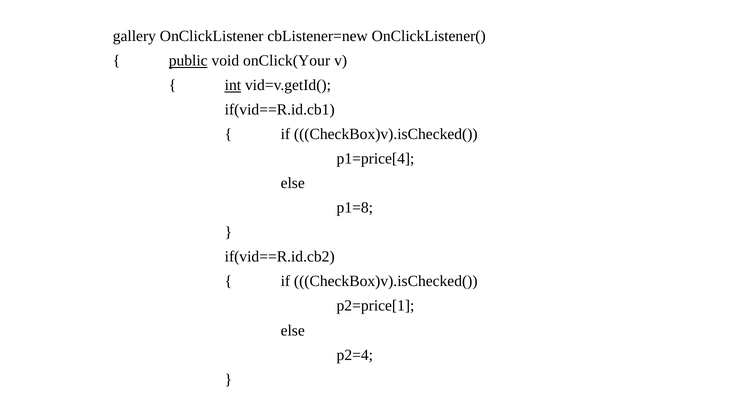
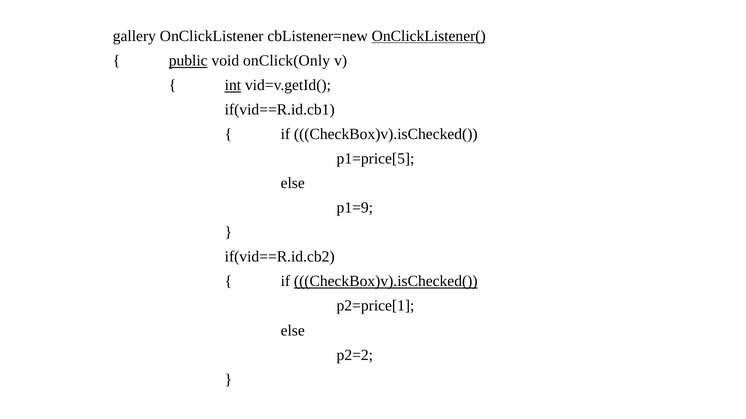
OnClickListener( underline: none -> present
onClick(Your: onClick(Your -> onClick(Only
p1=price[4: p1=price[4 -> p1=price[5
p1=8: p1=8 -> p1=9
CheckBox)v).isChecked( at (386, 282) underline: none -> present
p2=4: p2=4 -> p2=2
